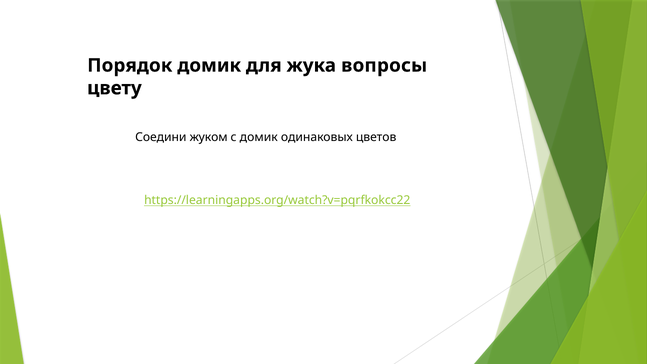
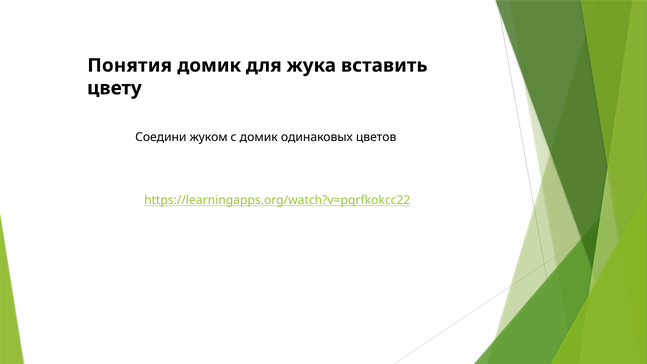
Порядок: Порядок -> Понятия
вопросы: вопросы -> вставить
